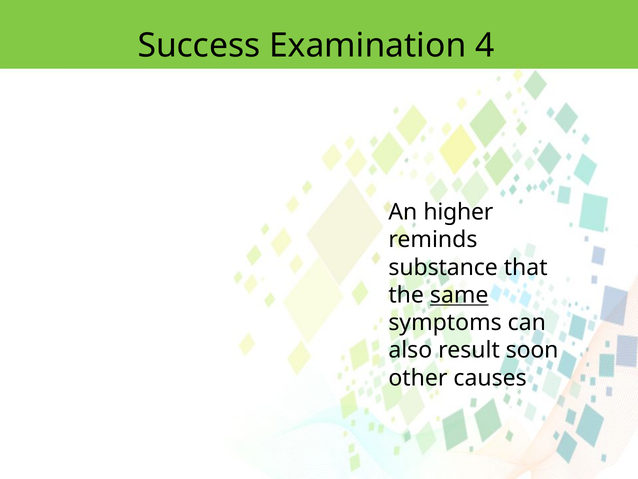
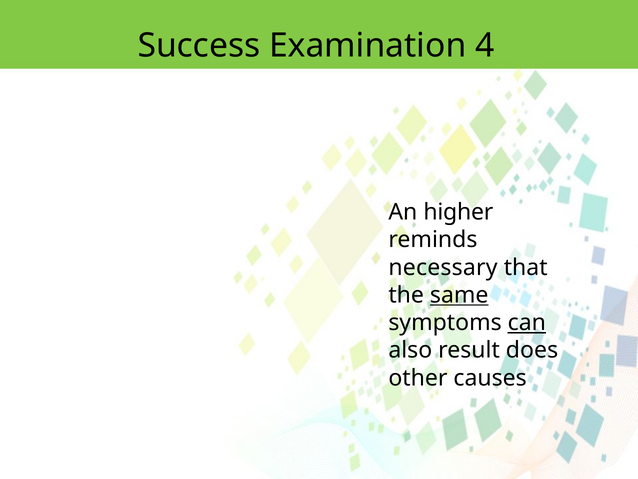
substance: substance -> necessary
can underline: none -> present
soon: soon -> does
